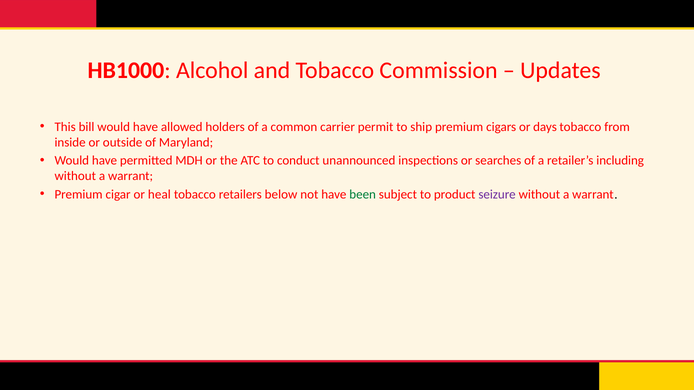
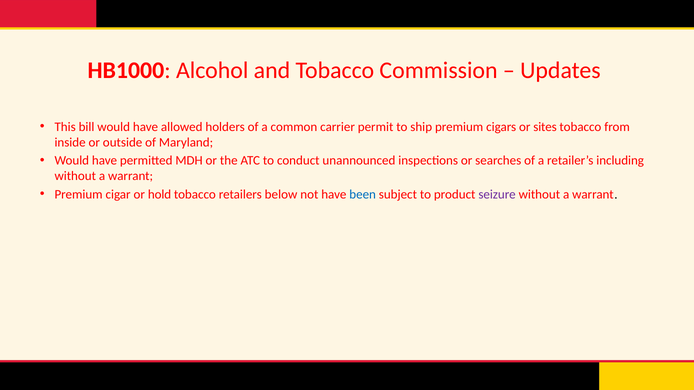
days: days -> sites
heal: heal -> hold
been colour: green -> blue
